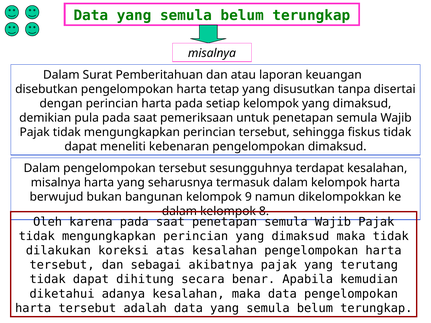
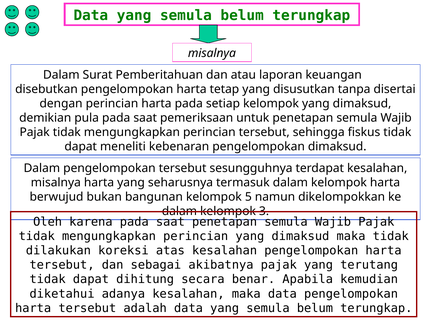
9: 9 -> 5
8: 8 -> 3
